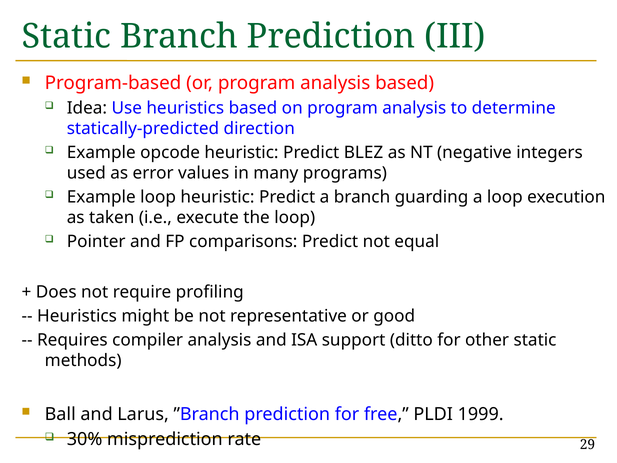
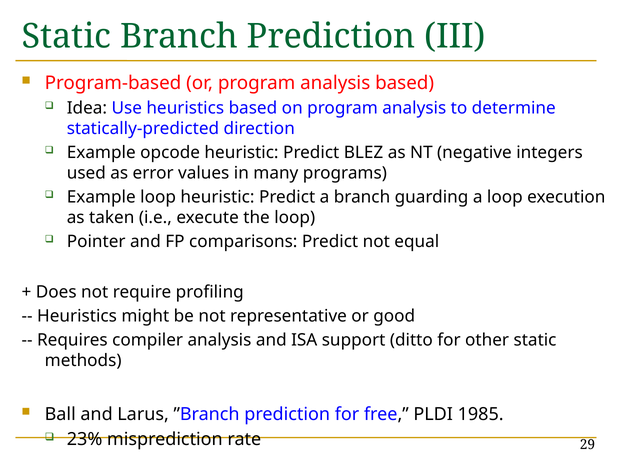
1999: 1999 -> 1985
30%: 30% -> 23%
